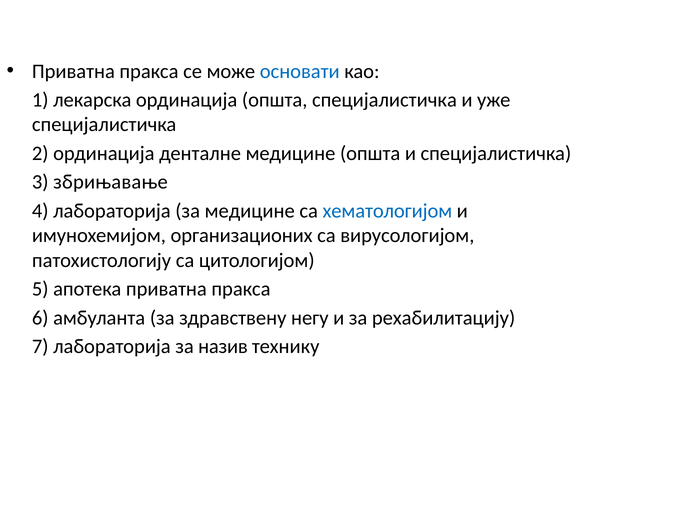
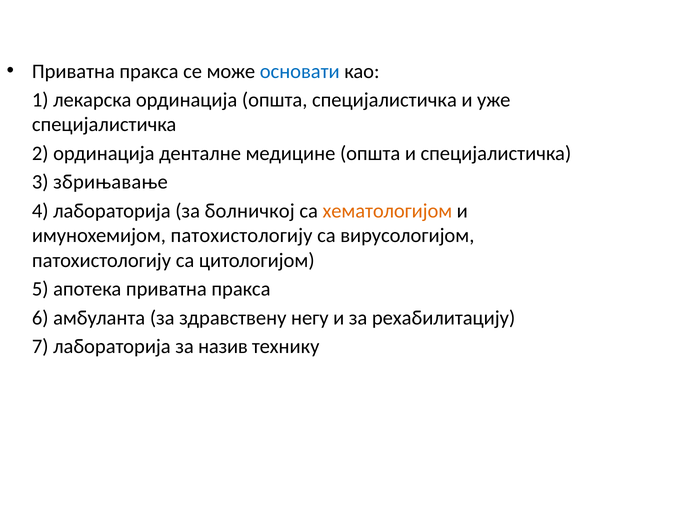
за медицине: медицине -> болничкој
хематологијом colour: blue -> orange
имунохемијом организационих: организационих -> патохистологију
